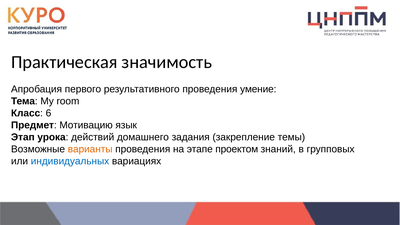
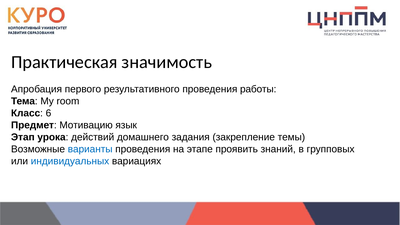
умение: умение -> работы
варианты colour: orange -> blue
проектом: проектом -> проявить
